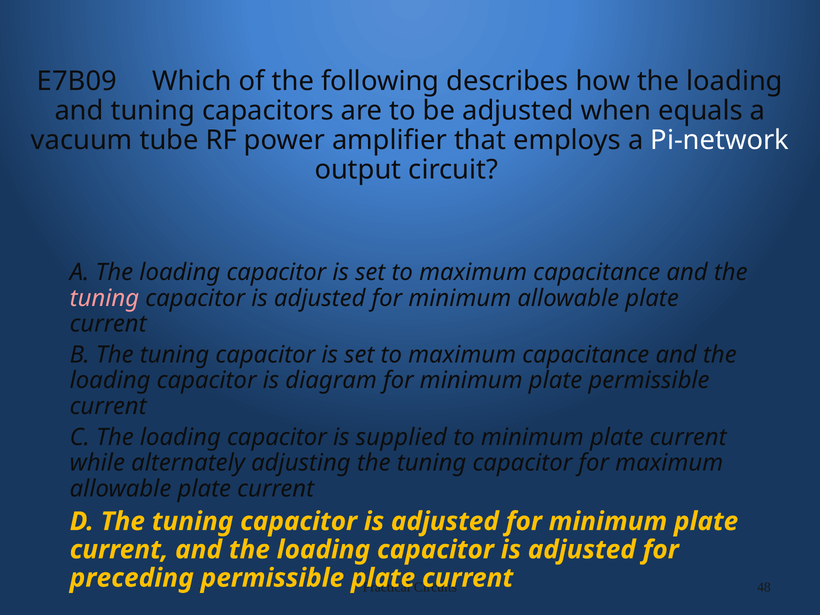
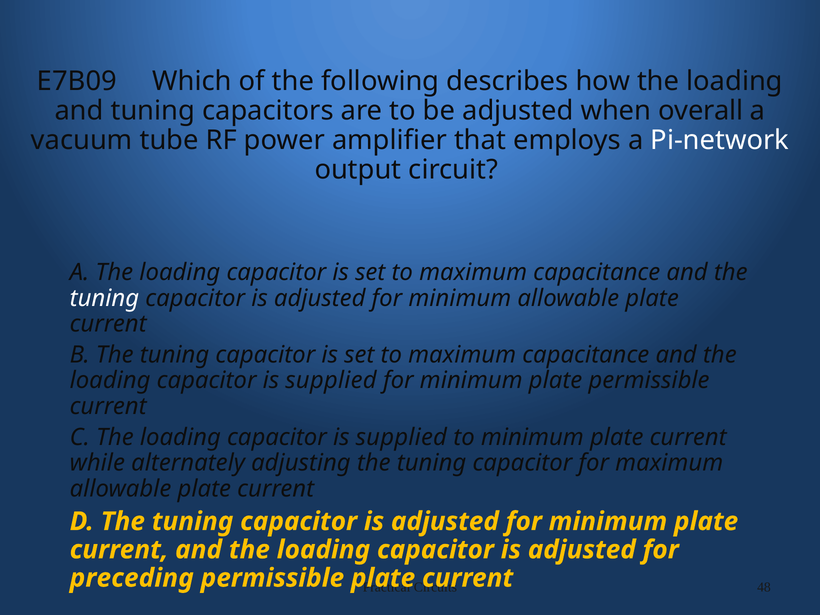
equals: equals -> overall
tuning at (104, 298) colour: pink -> white
diagram at (331, 381): diagram -> supplied
